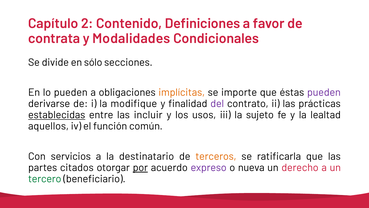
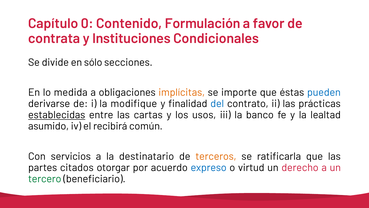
2: 2 -> 0
Definiciones: Definiciones -> Formulación
Modalidades: Modalidades -> Instituciones
lo pueden: pueden -> medida
pueden at (324, 92) colour: purple -> blue
del colour: purple -> blue
incluir: incluir -> cartas
sujeto: sujeto -> banco
aquellos: aquellos -> asumido
función: función -> recibirá
por underline: present -> none
expreso colour: purple -> blue
nueva: nueva -> virtud
